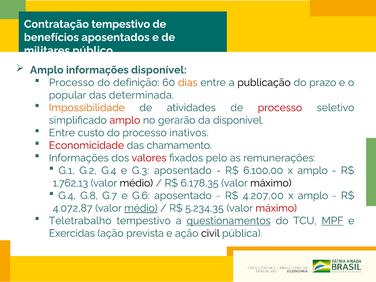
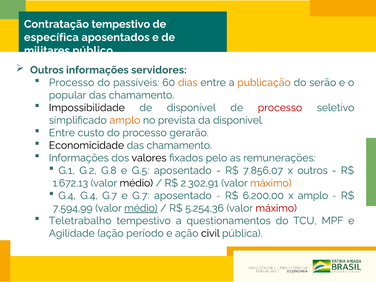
benefícios: benefícios -> específica
Amplo at (47, 70): Amplo -> Outros
informações disponível: disponível -> servidores
definição: definição -> passíveis
publicação colour: black -> orange
prazo: prazo -> serão
determinada at (141, 95): determinada -> chamamento
Impossibilidade colour: orange -> black
de atividades: atividades -> disponível
amplo at (125, 120) colour: red -> orange
gerarão: gerarão -> prevista
inativos: inativos -> gerarão
Economicidade colour: red -> black
valores colour: red -> black
G.2 G.4: G.4 -> G.8
G.3: G.3 -> G.5
6.100,00: 6.100,00 -> 7.856,07
amplo at (313, 170): amplo -> outros
1.762,13: 1.762,13 -> 1.672,13
6.178,35: 6.178,35 -> 2.302,91
máximo at (271, 183) colour: black -> orange
G.4 G.8: G.8 -> G.4
e G.6: G.6 -> G.7
4.207,00: 4.207,00 -> 6.200,00
4.072,87: 4.072,87 -> 7.594,99
5.234,35: 5.234,35 -> 5.254,36
questionamentos underline: present -> none
MPF underline: present -> none
Exercidas: Exercidas -> Agilidade
prevista: prevista -> período
